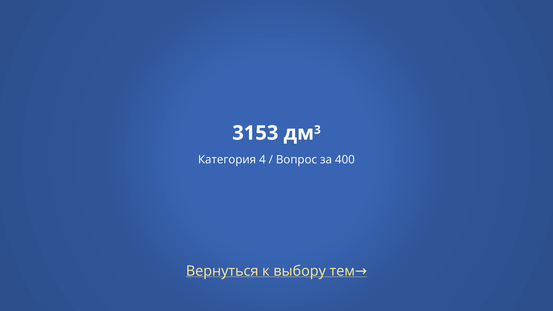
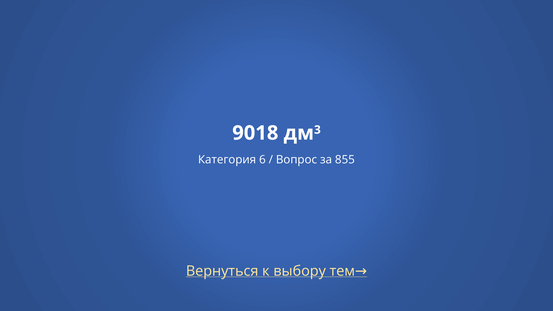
3153: 3153 -> 9018
4: 4 -> 6
400: 400 -> 855
